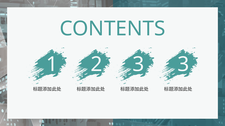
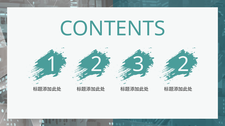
3 3: 3 -> 2
